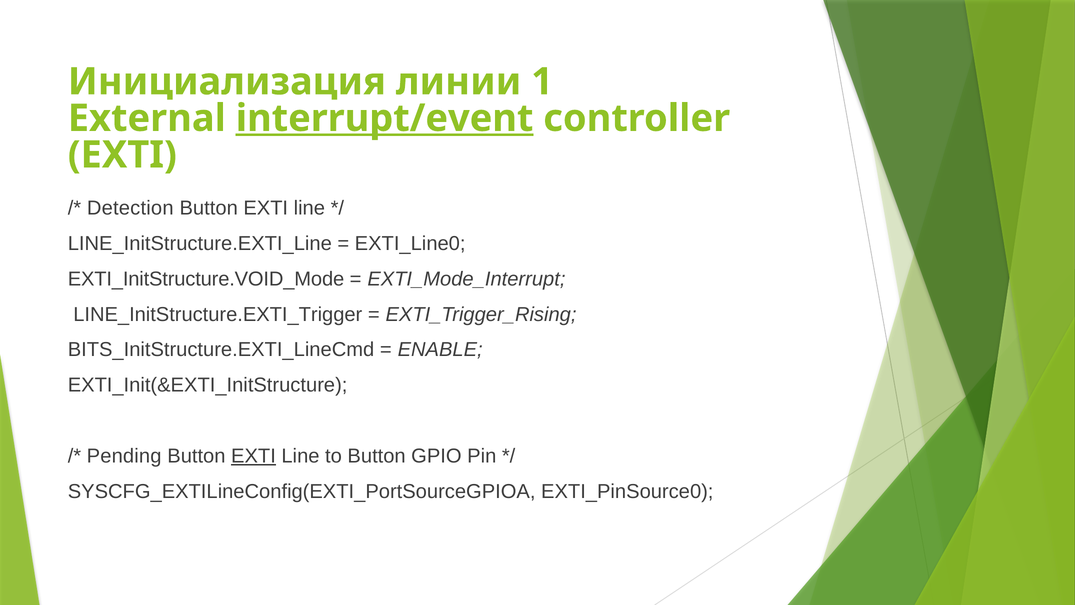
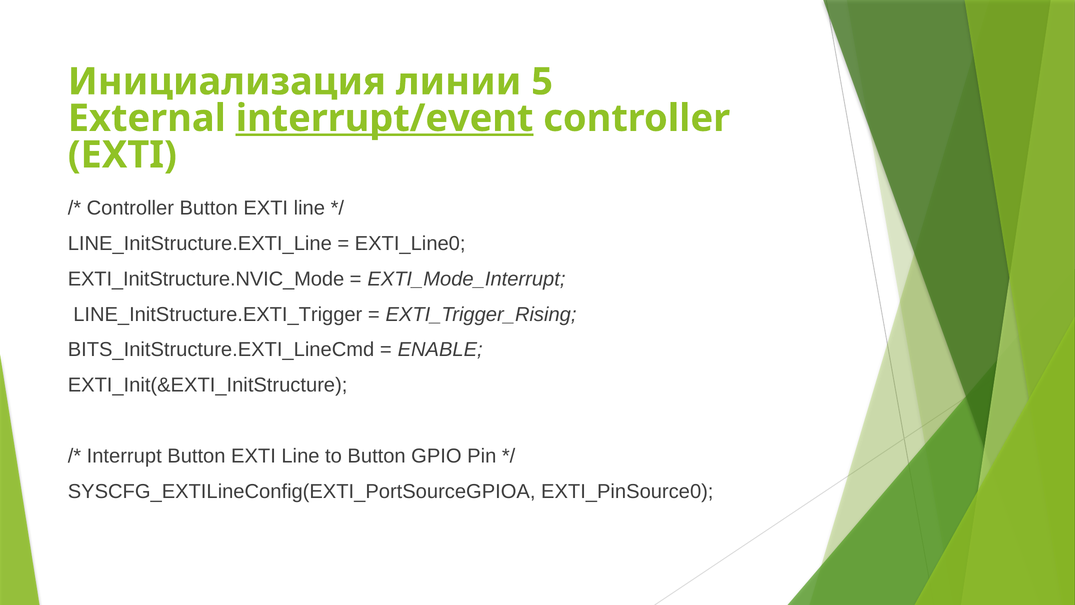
1: 1 -> 5
Detection at (130, 208): Detection -> Controller
EXTI_InitStructure.VOID_Mode: EXTI_InitStructure.VOID_Mode -> EXTI_InitStructure.NVIC_Mode
Pending: Pending -> Interrupt
EXTI at (253, 456) underline: present -> none
